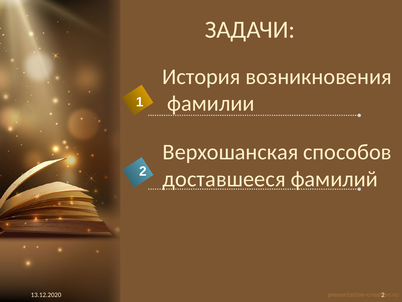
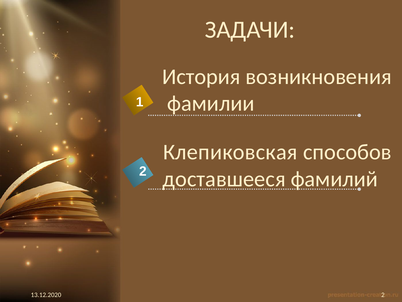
Верхошанская: Верхошанская -> Клепиковская
